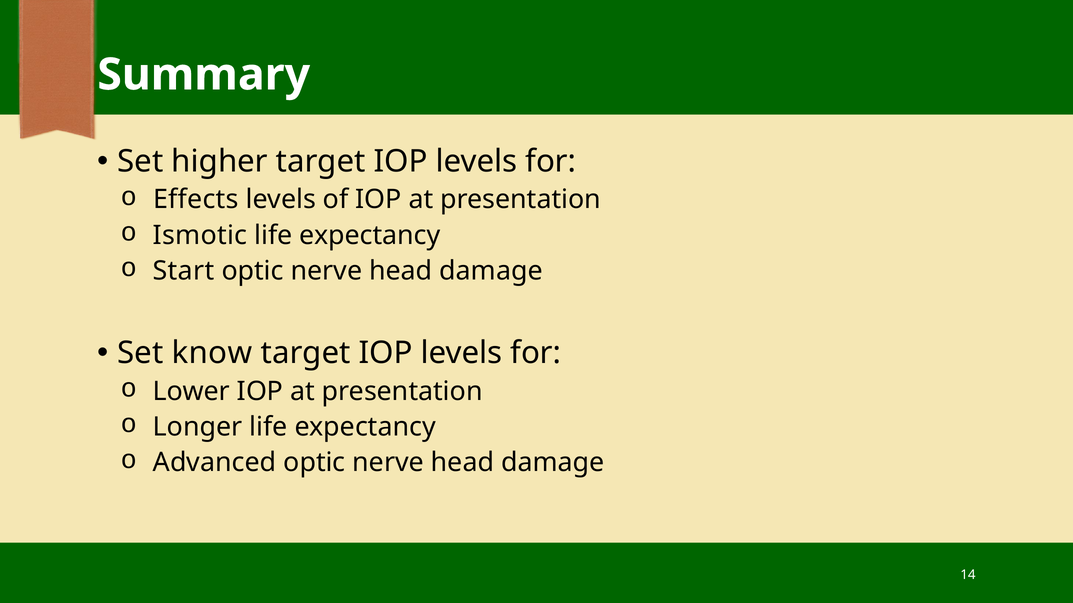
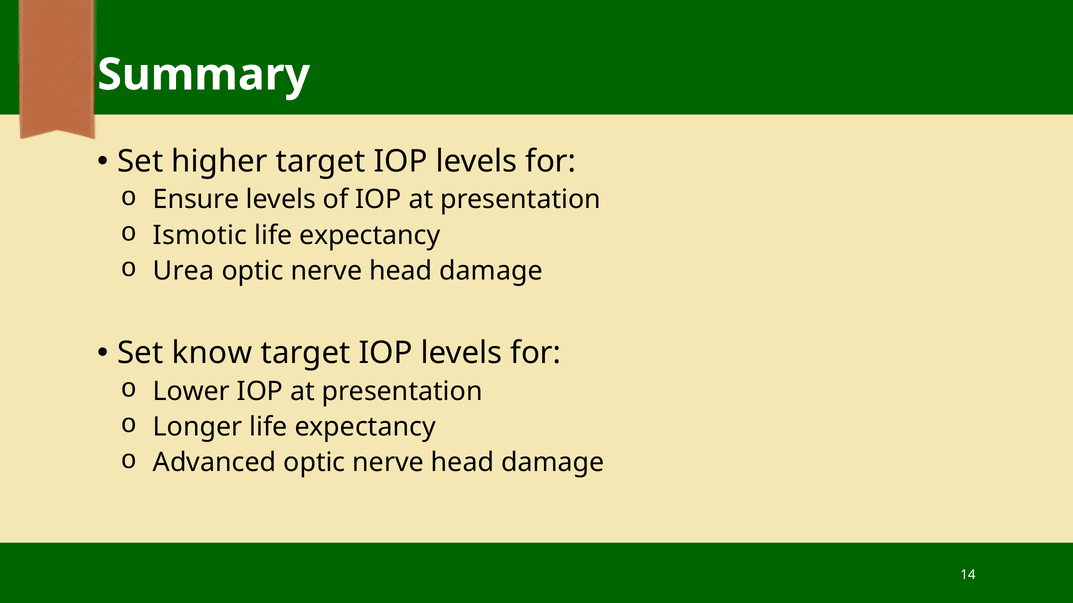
Effects: Effects -> Ensure
Start: Start -> Urea
